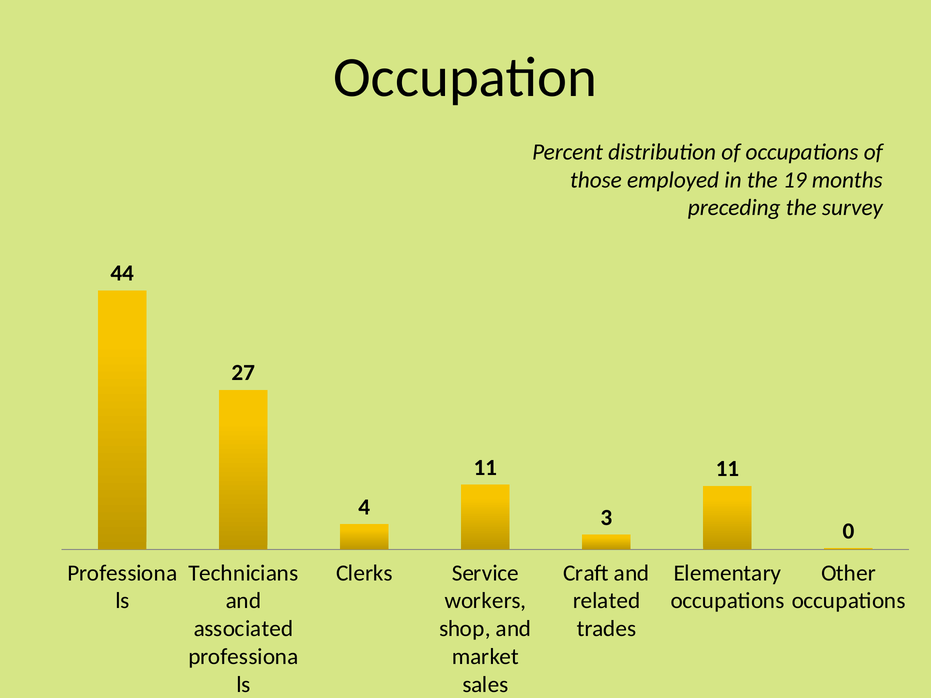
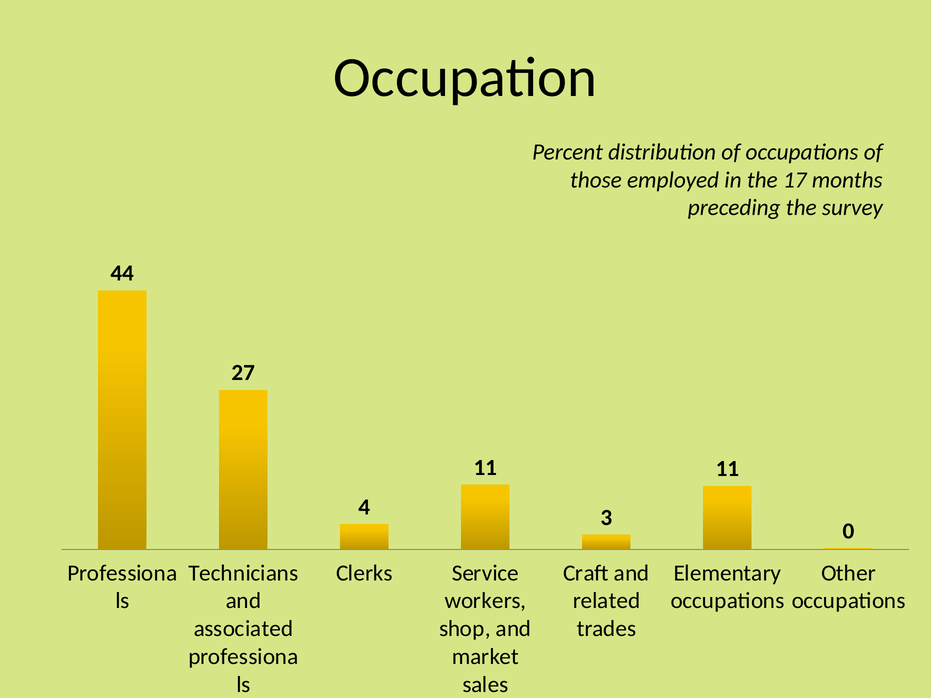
19: 19 -> 17
